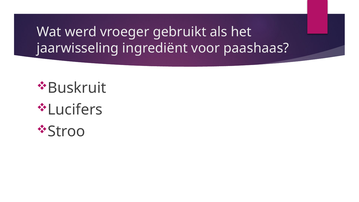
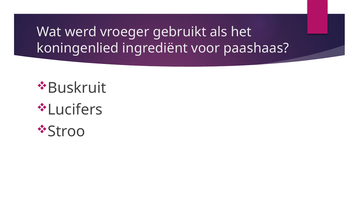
jaarwisseling: jaarwisseling -> koningenlied
